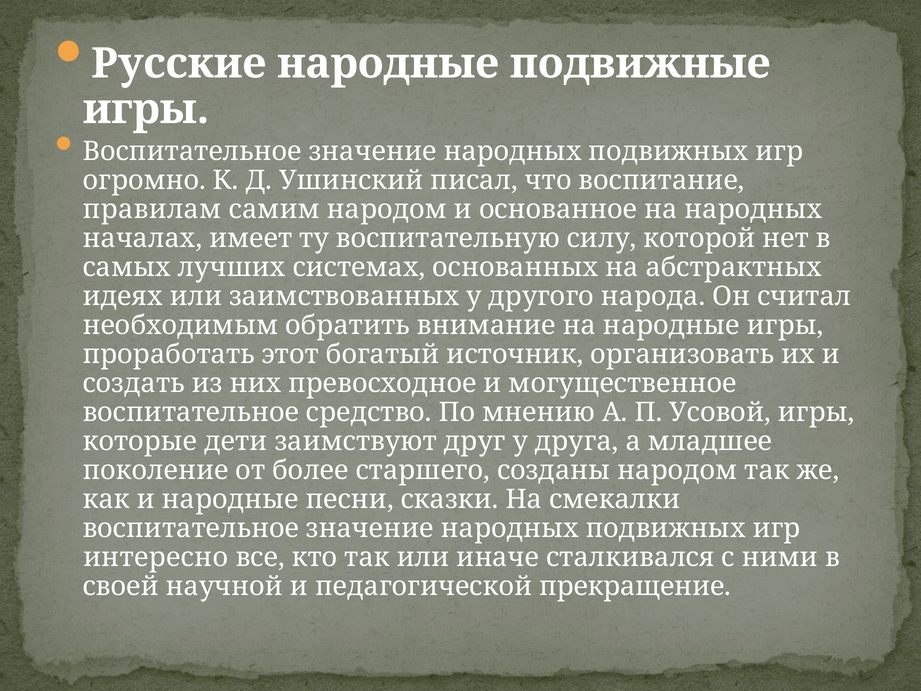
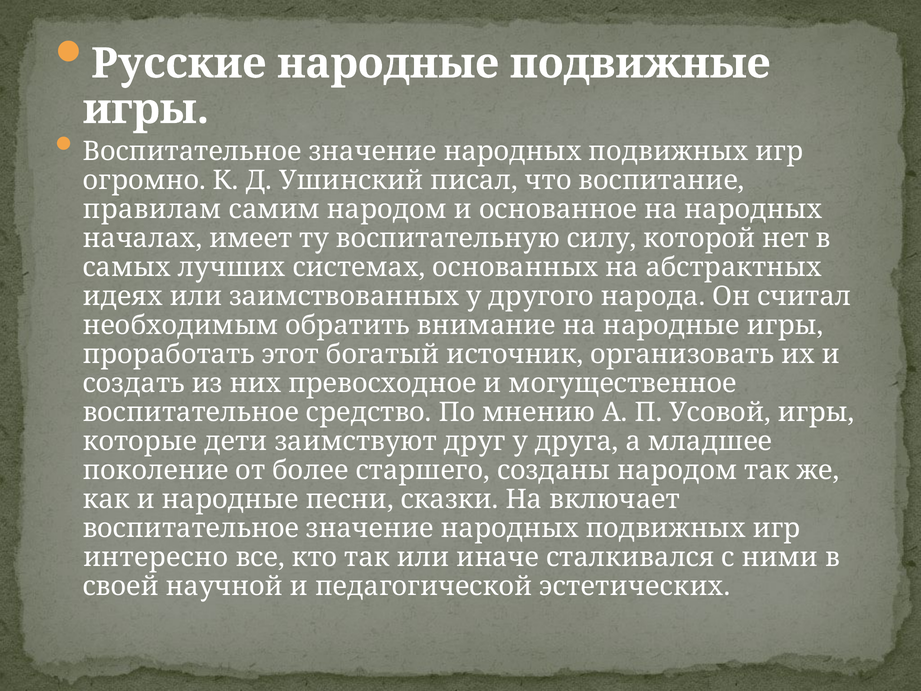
смекалки: смекалки -> включает
прекращение: прекращение -> эстетических
